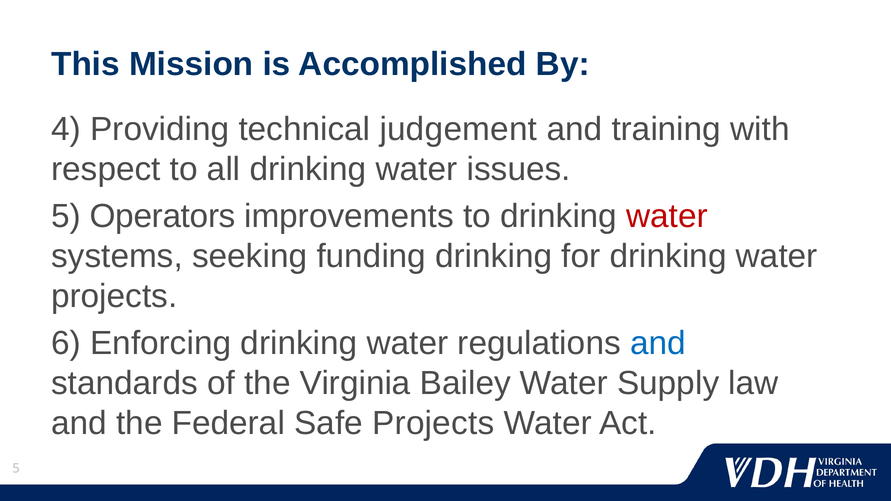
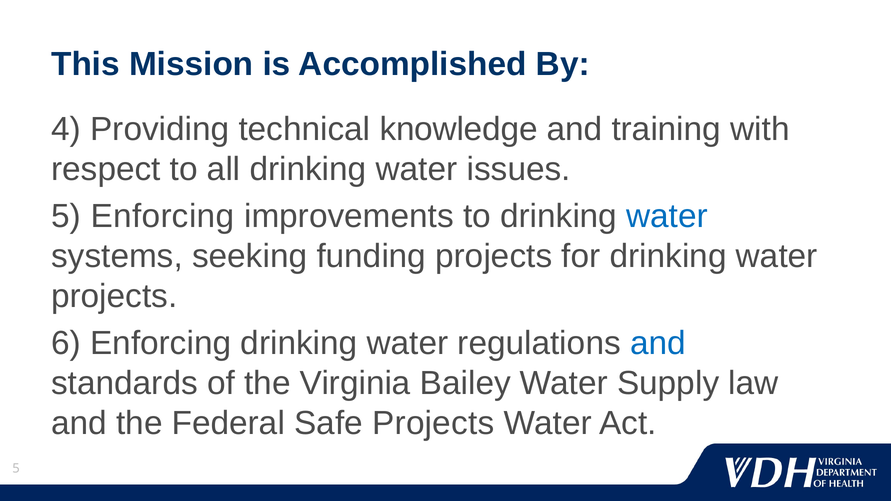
judgement: judgement -> knowledge
5 Operators: Operators -> Enforcing
water at (667, 216) colour: red -> blue
funding drinking: drinking -> projects
